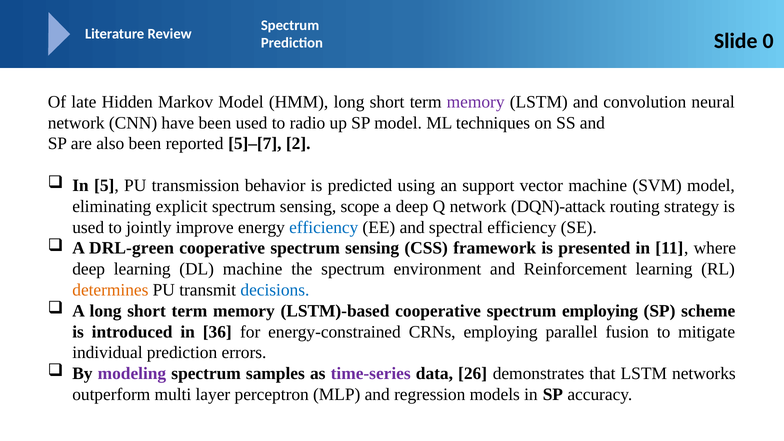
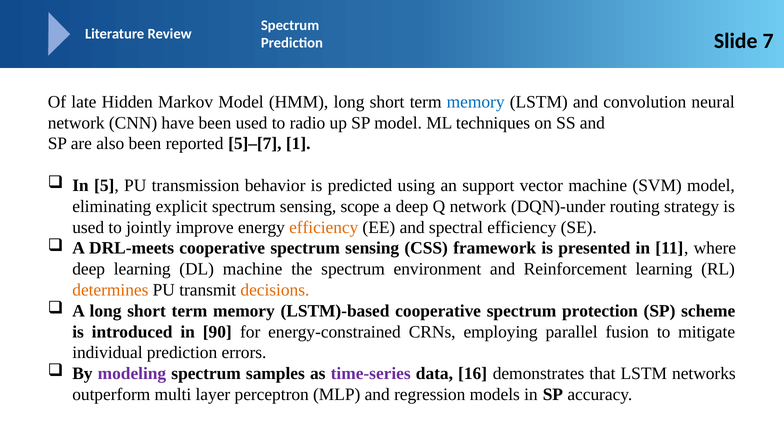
0: 0 -> 7
memory at (476, 102) colour: purple -> blue
2: 2 -> 1
DQN)-attack: DQN)-attack -> DQN)-under
efficiency at (324, 227) colour: blue -> orange
DRL-green: DRL-green -> DRL-meets
decisions colour: blue -> orange
spectrum employing: employing -> protection
36: 36 -> 90
26: 26 -> 16
